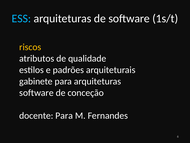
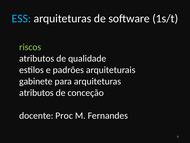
riscos colour: yellow -> light green
software at (36, 92): software -> atributos
docente Para: Para -> Proc
